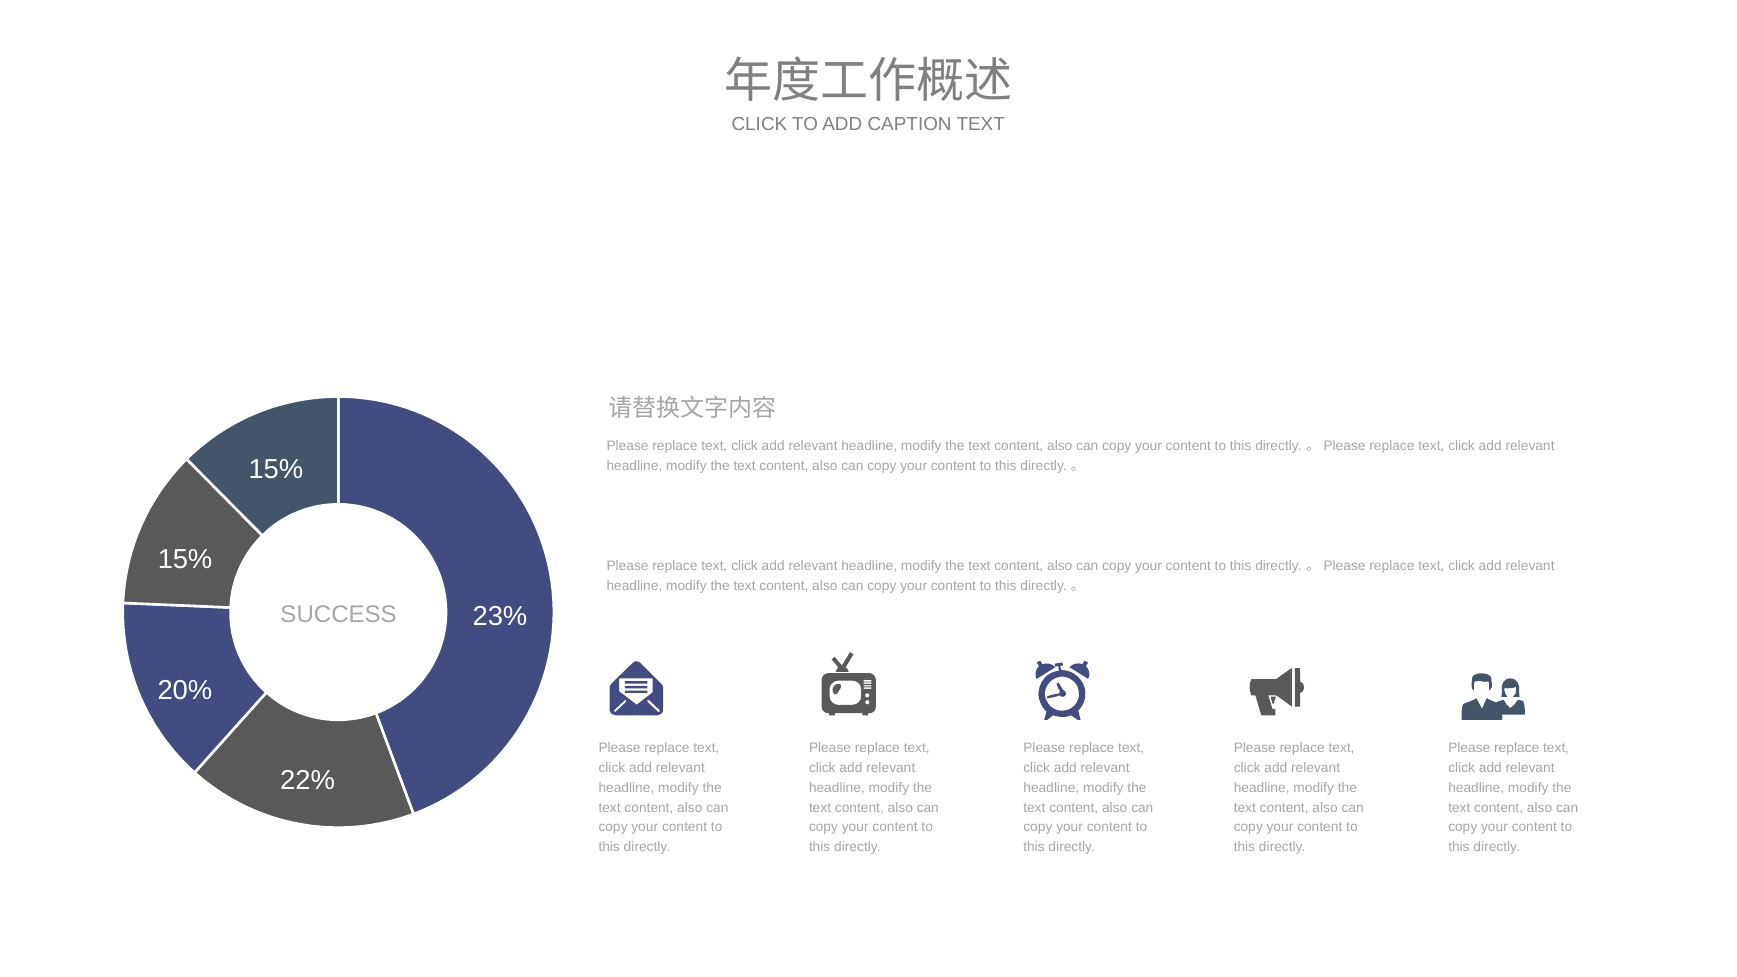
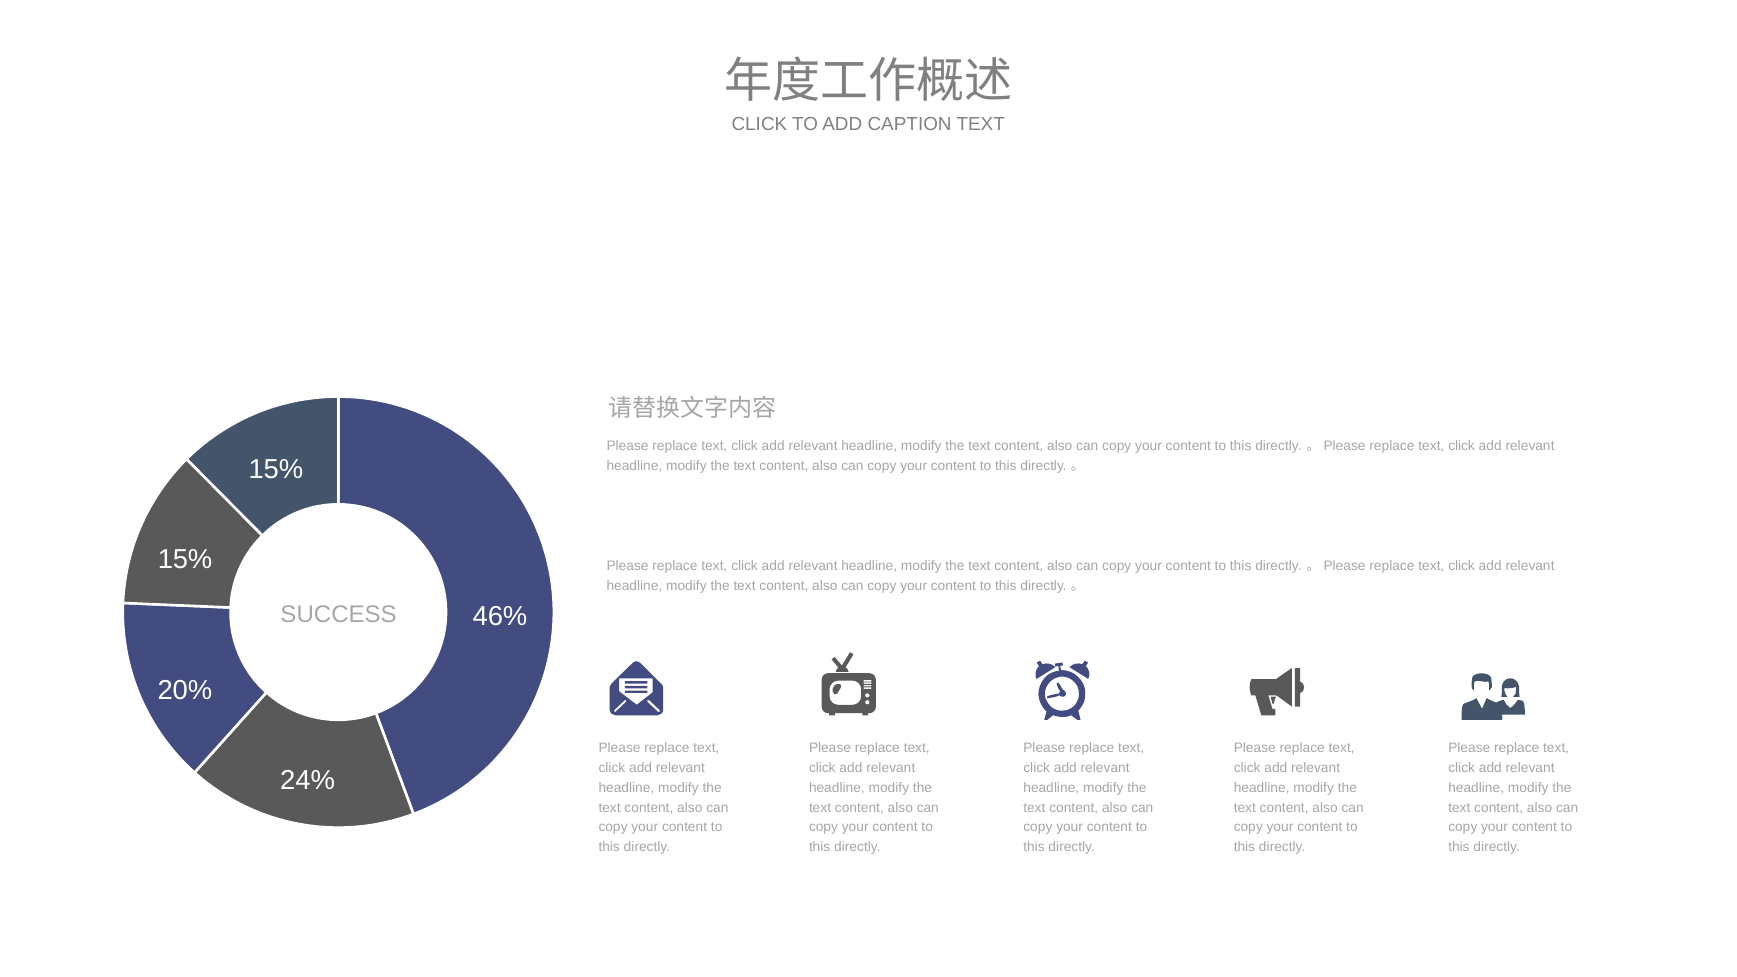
23%: 23% -> 46%
22%: 22% -> 24%
